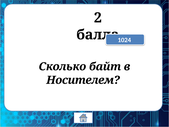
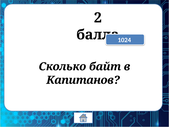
Носителем: Носителем -> Капитанов
